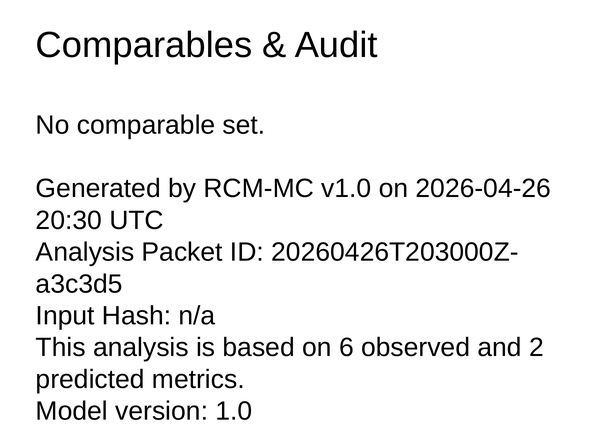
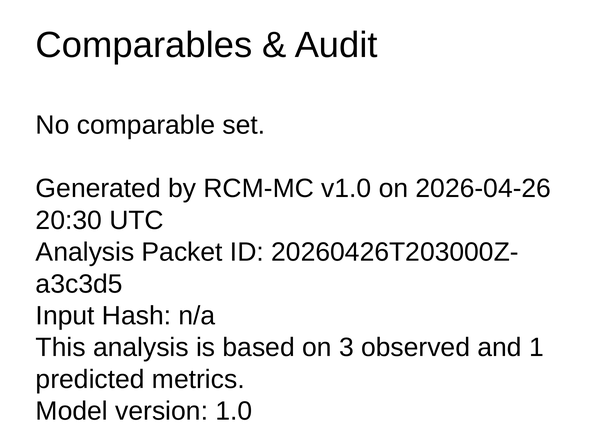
6: 6 -> 3
2: 2 -> 1
